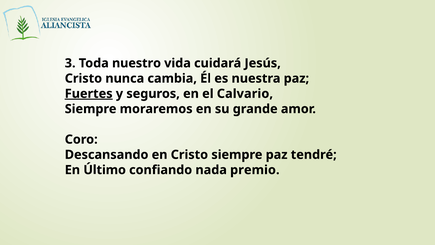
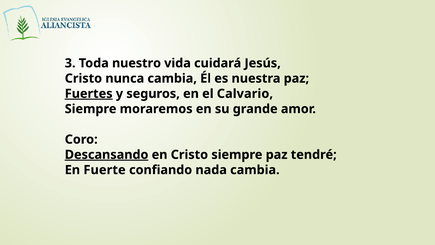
Descansando underline: none -> present
Último: Último -> Fuerte
nada premio: premio -> cambia
